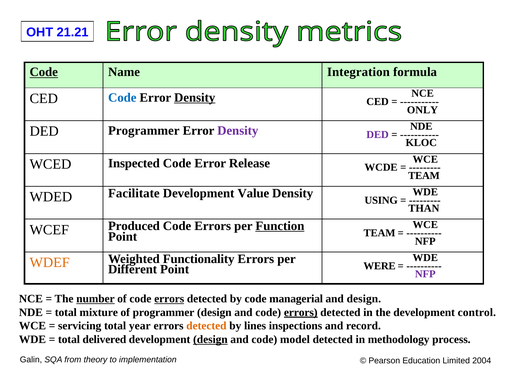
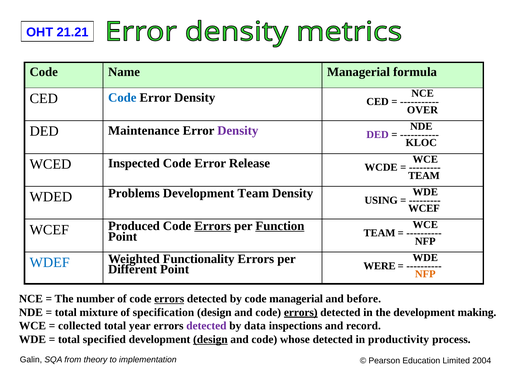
Code at (44, 72) underline: present -> none
Name Integration: Integration -> Managerial
Density at (195, 97) underline: present -> none
ONLY: ONLY -> OVER
DED Programmer: Programmer -> Maintenance
Facilitate: Facilitate -> Problems
Development Value: Value -> Team
THAN at (424, 208): THAN -> WCEF
Errors at (213, 226) underline: none -> present
WDEF colour: orange -> blue
NFP at (425, 274) colour: purple -> orange
number underline: present -> none
and design: design -> before
of programmer: programmer -> specification
control: control -> making
servicing: servicing -> collected
detected at (206, 325) colour: orange -> purple
lines: lines -> data
delivered: delivered -> specified
model: model -> whose
methodology: methodology -> productivity
